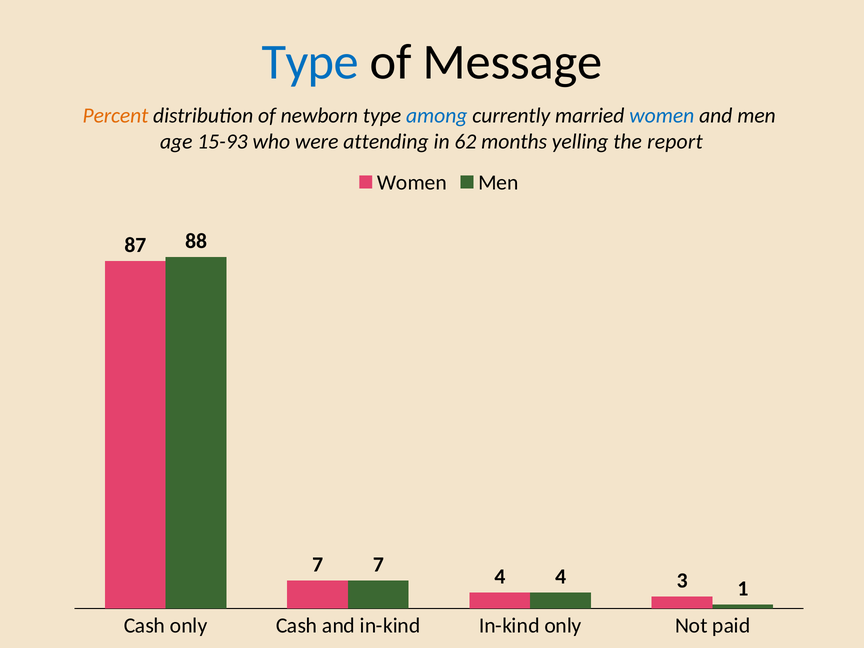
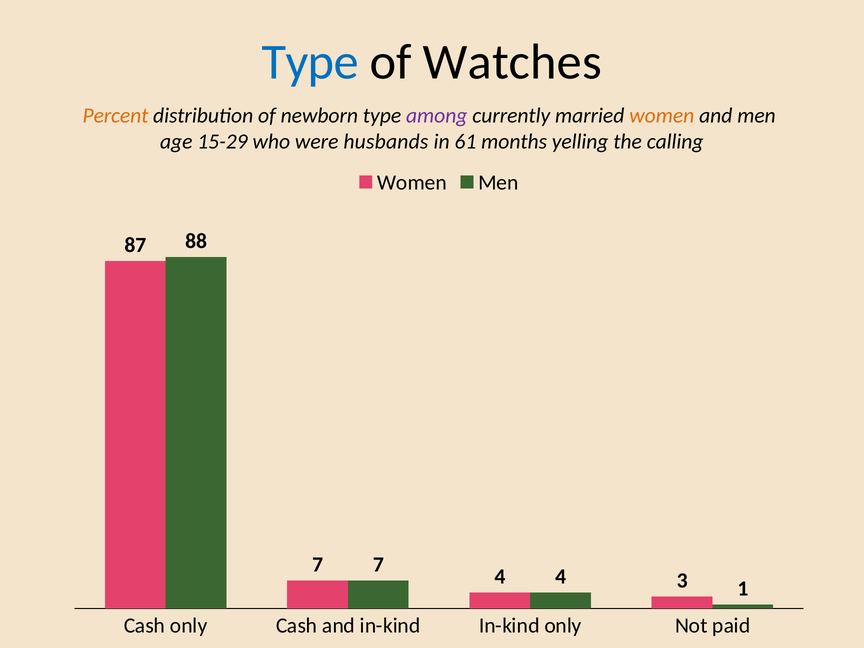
Message: Message -> Watches
among colour: blue -> purple
women at (662, 116) colour: blue -> orange
15-93: 15-93 -> 15-29
attending: attending -> husbands
62: 62 -> 61
report: report -> calling
